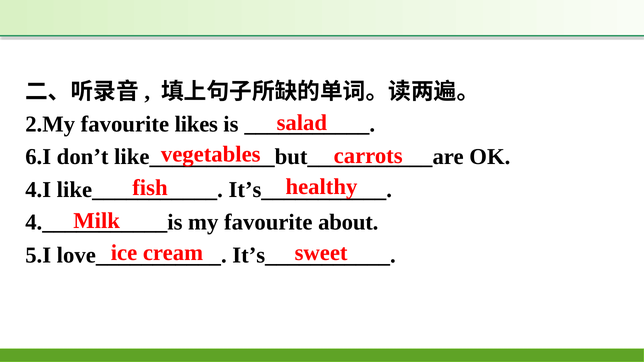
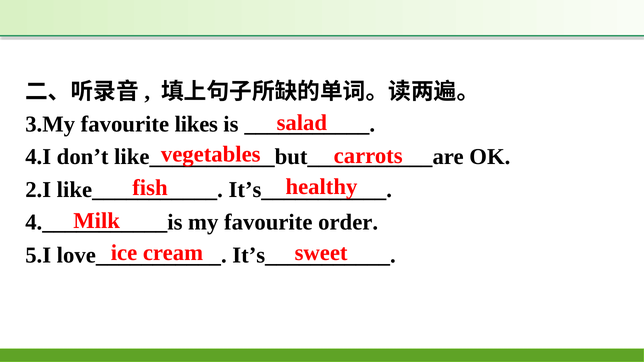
2.My: 2.My -> 3.My
6.I: 6.I -> 4.I
4.I: 4.I -> 2.I
about: about -> order
